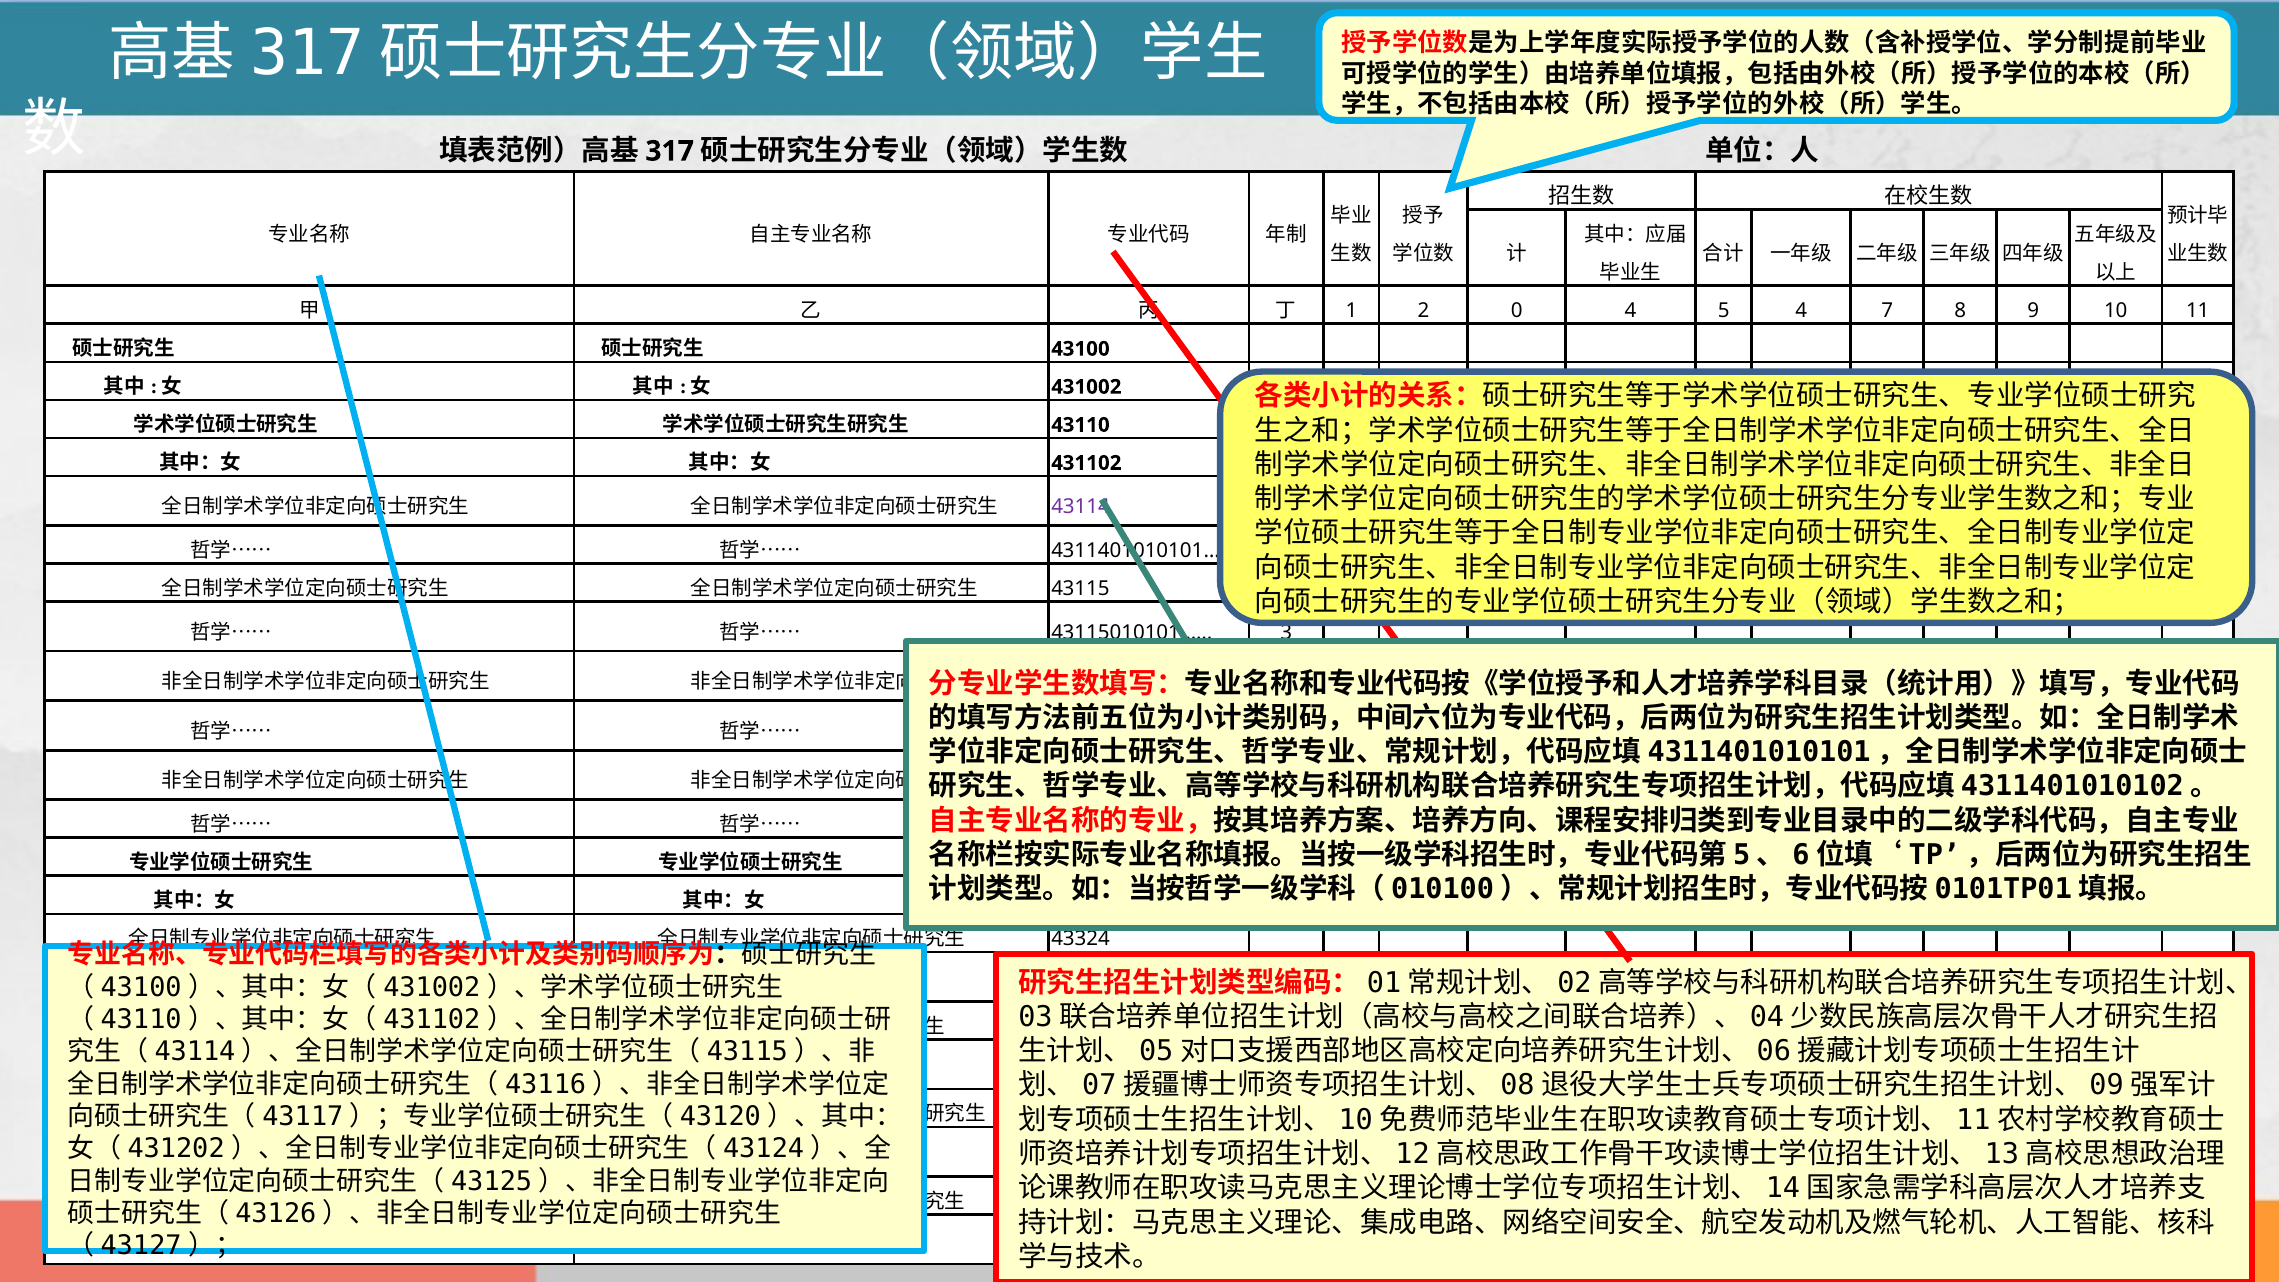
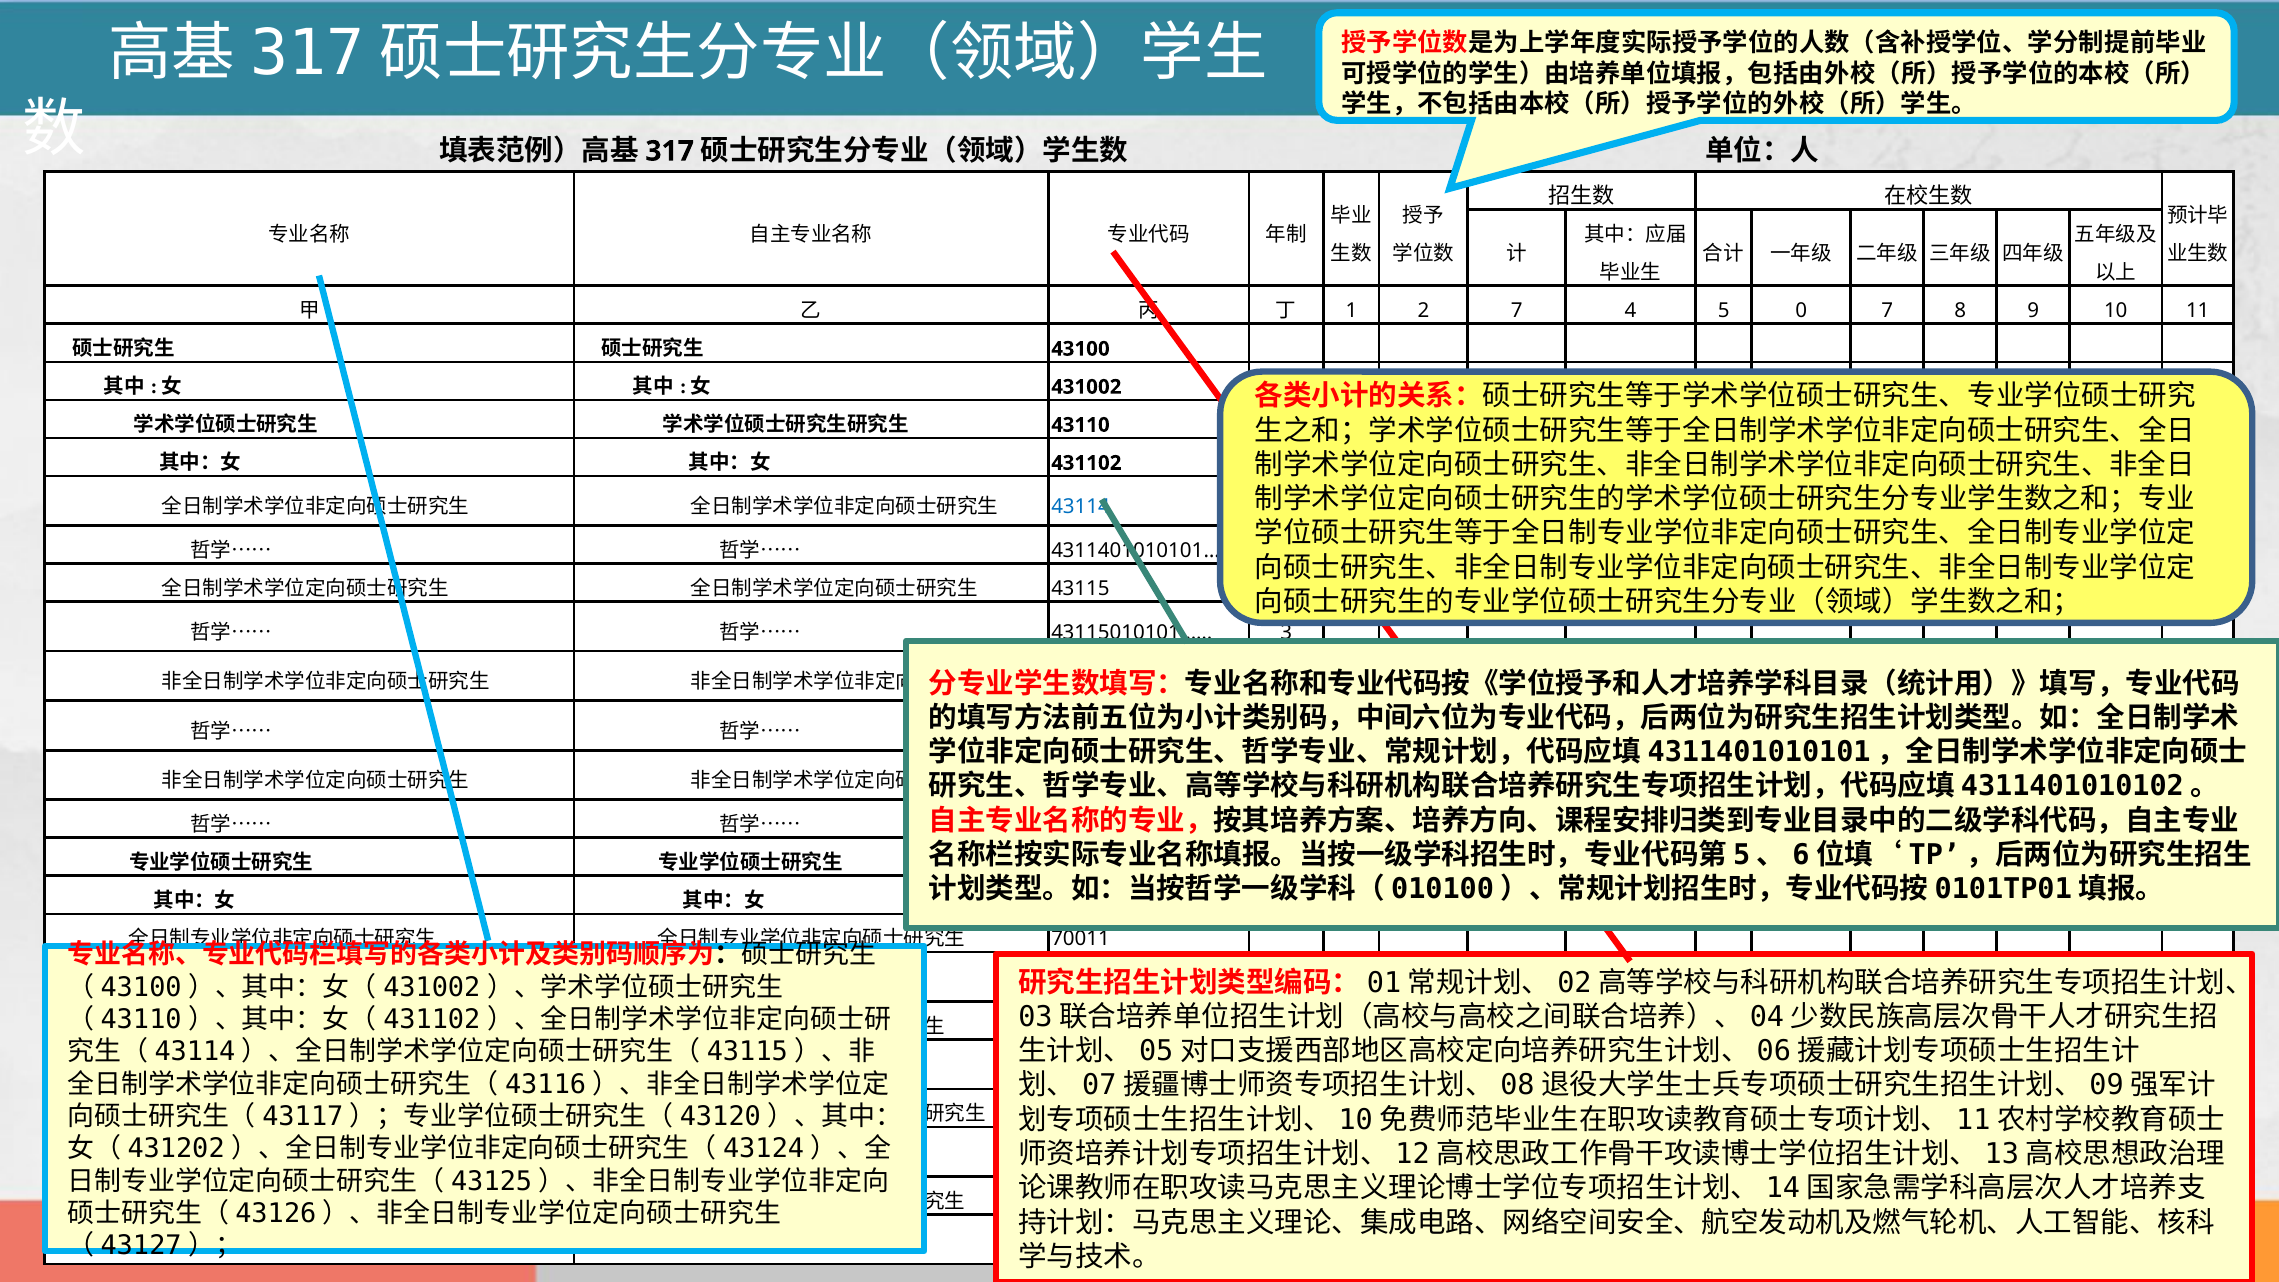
2 0: 0 -> 7
5 4: 4 -> 0
43114 colour: purple -> blue
43324: 43324 -> 70011
